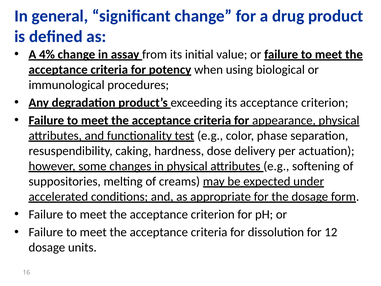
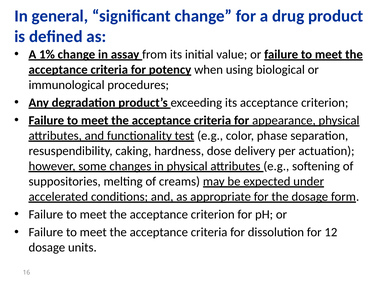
4%: 4% -> 1%
